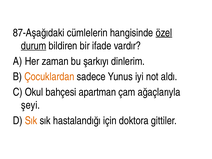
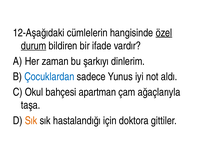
87-Aşağıdaki: 87-Aşağıdaki -> 12-Aşağıdaki
Çocuklardan colour: orange -> blue
şeyi: şeyi -> taşa
